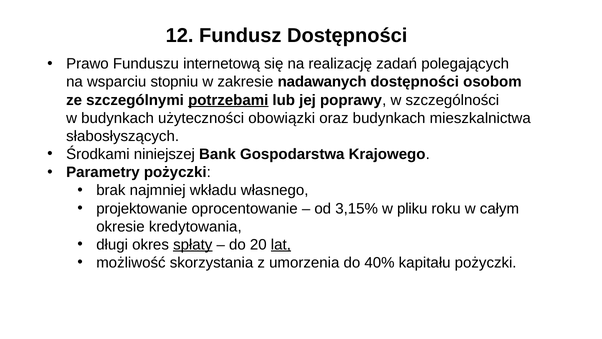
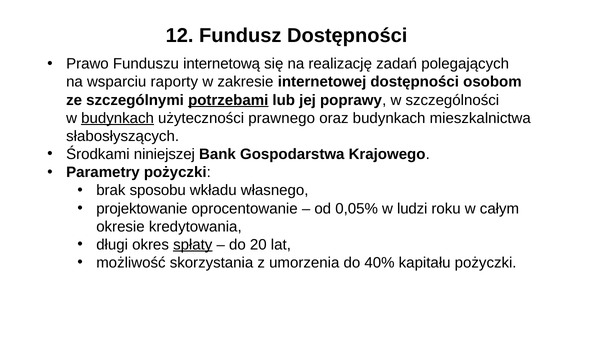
stopniu: stopniu -> raporty
nadawanych: nadawanych -> internetowej
budynkach at (118, 118) underline: none -> present
obowiązki: obowiązki -> prawnego
najmniej: najmniej -> sposobu
3,15%: 3,15% -> 0,05%
pliku: pliku -> ludzi
lat underline: present -> none
